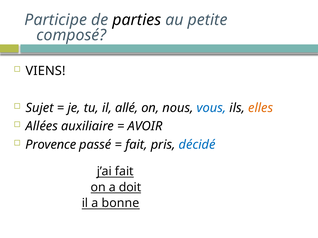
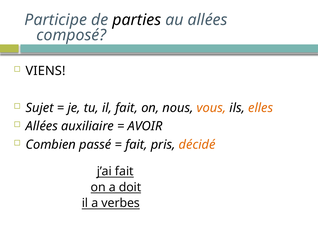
au petite: petite -> allées
il allé: allé -> fait
vous colour: blue -> orange
Provence: Provence -> Combien
décidé colour: blue -> orange
bonne: bonne -> verbes
